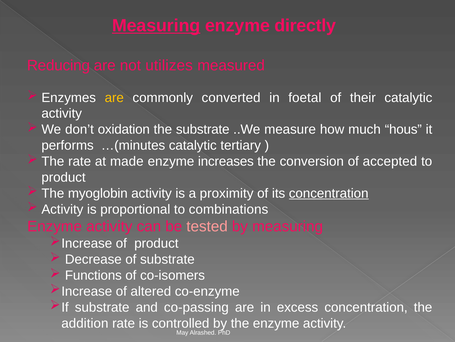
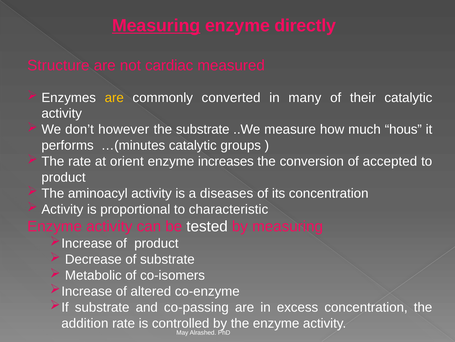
Reducing: Reducing -> Structure
utilizes: utilizes -> cardiac
foetal: foetal -> many
oxidation: oxidation -> however
tertiary: tertiary -> groups
made: made -> orient
myoglobin: myoglobin -> aminoacyl
proximity: proximity -> diseases
concentration at (329, 193) underline: present -> none
combinations: combinations -> characteristic
tested colour: pink -> white
Functions: Functions -> Metabolic
